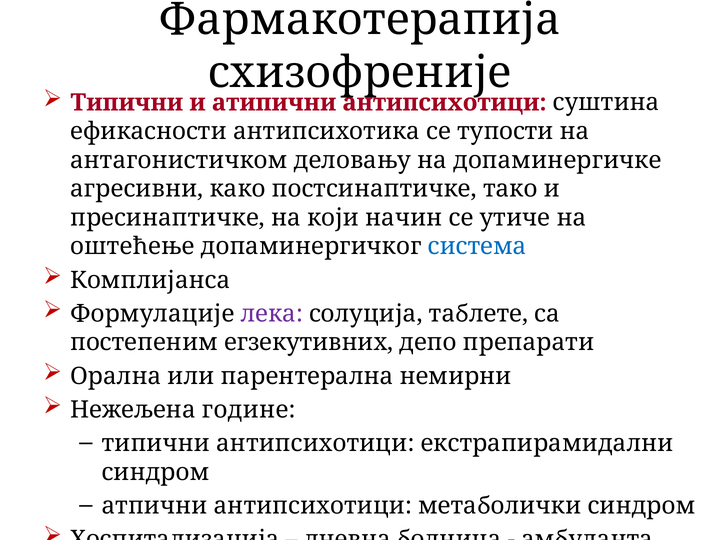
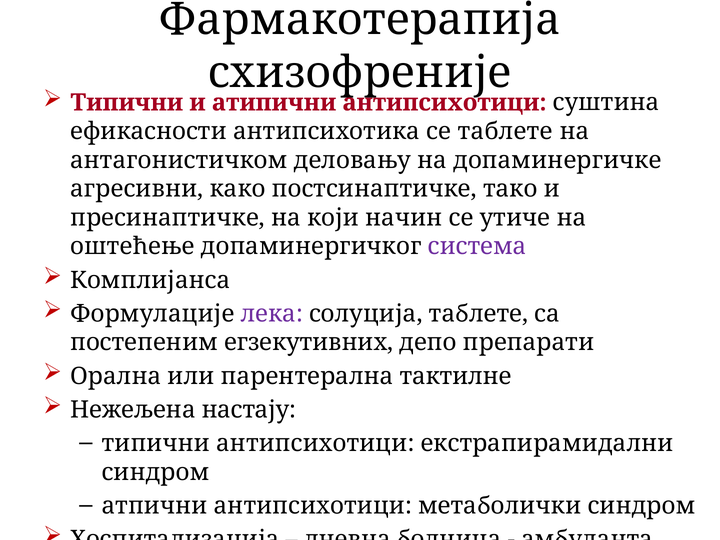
се тупости: тупости -> таблете
система colour: blue -> purple
немирни: немирни -> тактилне
године: године -> настају
